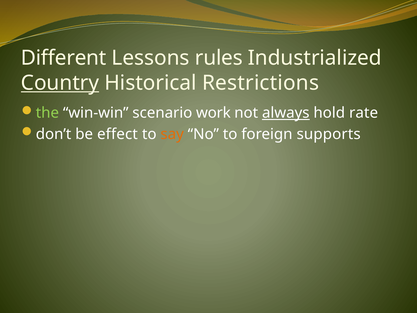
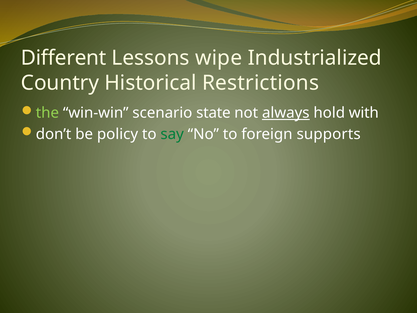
rules: rules -> wipe
Country underline: present -> none
work: work -> state
rate: rate -> with
effect: effect -> policy
say colour: orange -> green
